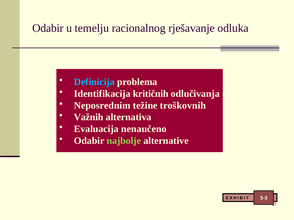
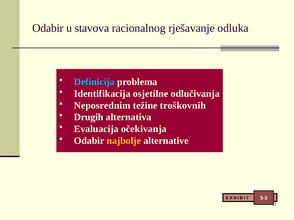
temelju: temelju -> stavova
kritičnih: kritičnih -> osjetilne
Važnih: Važnih -> Drugih
nenaučeno: nenaučeno -> očekivanja
najbolje colour: light green -> yellow
